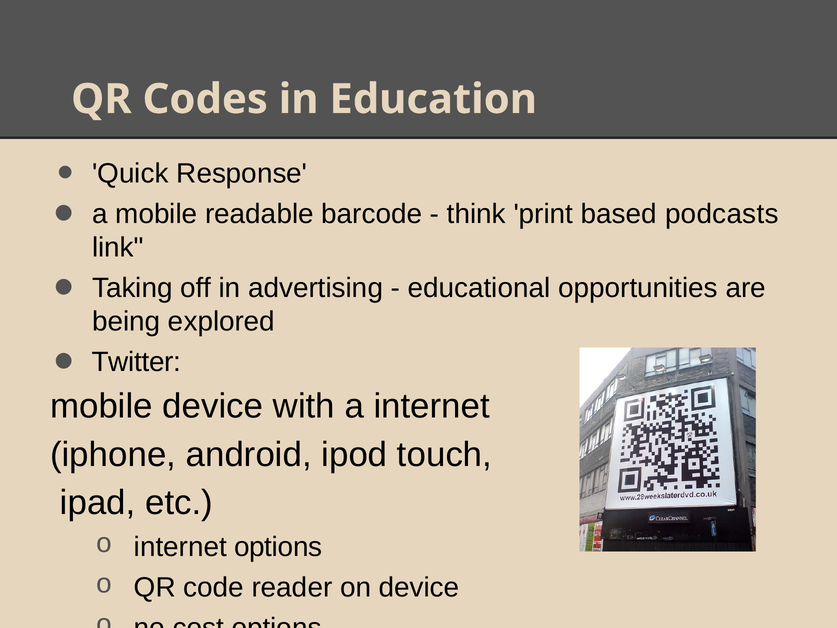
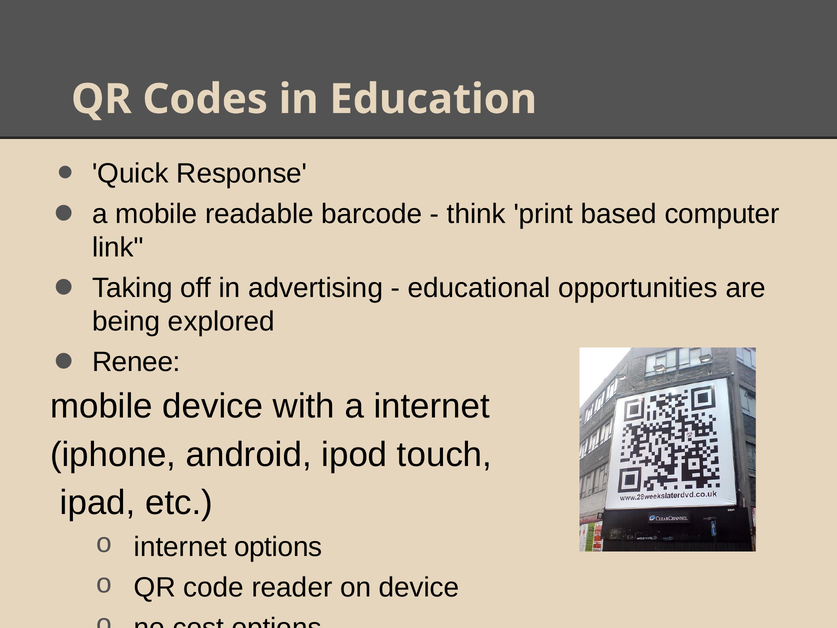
podcasts: podcasts -> computer
Twitter: Twitter -> Renee
